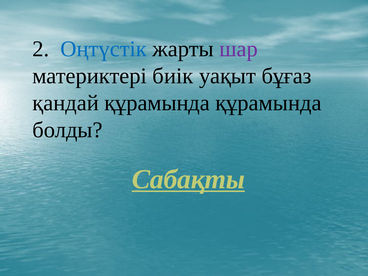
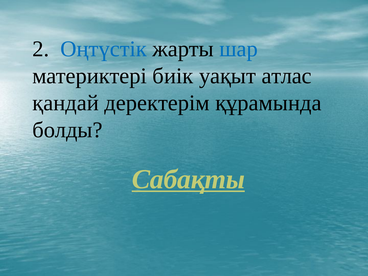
шар colour: purple -> blue
бұғаз: бұғаз -> атлас
қандай құрамында: құрамында -> деректерім
